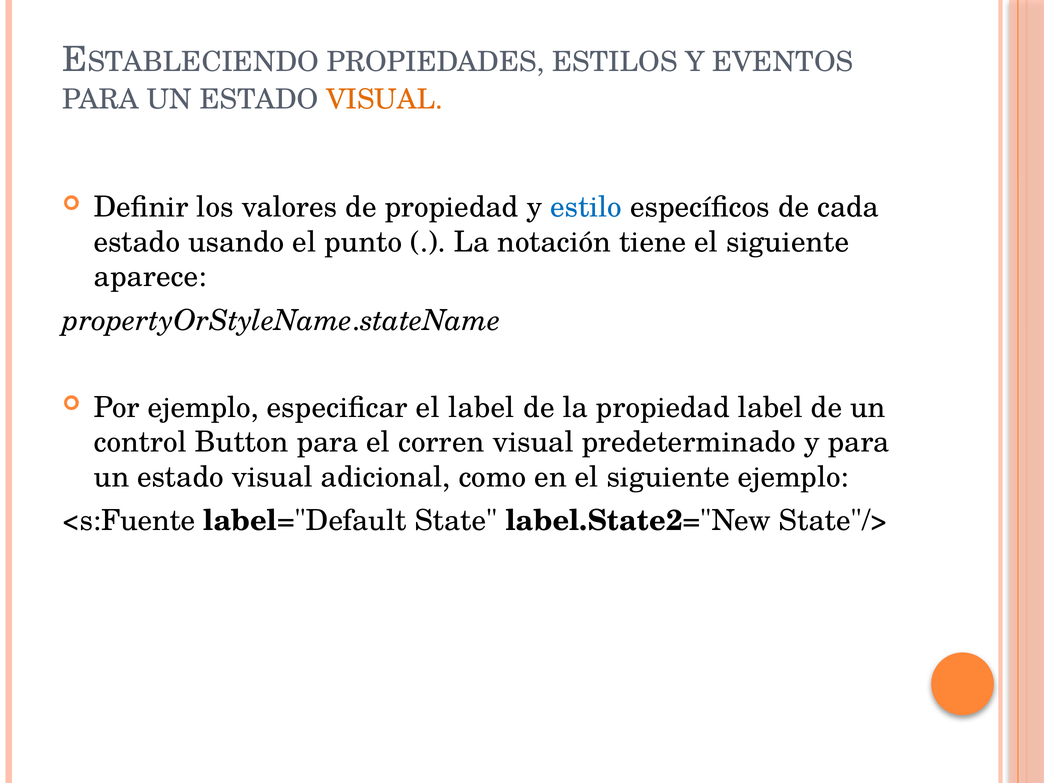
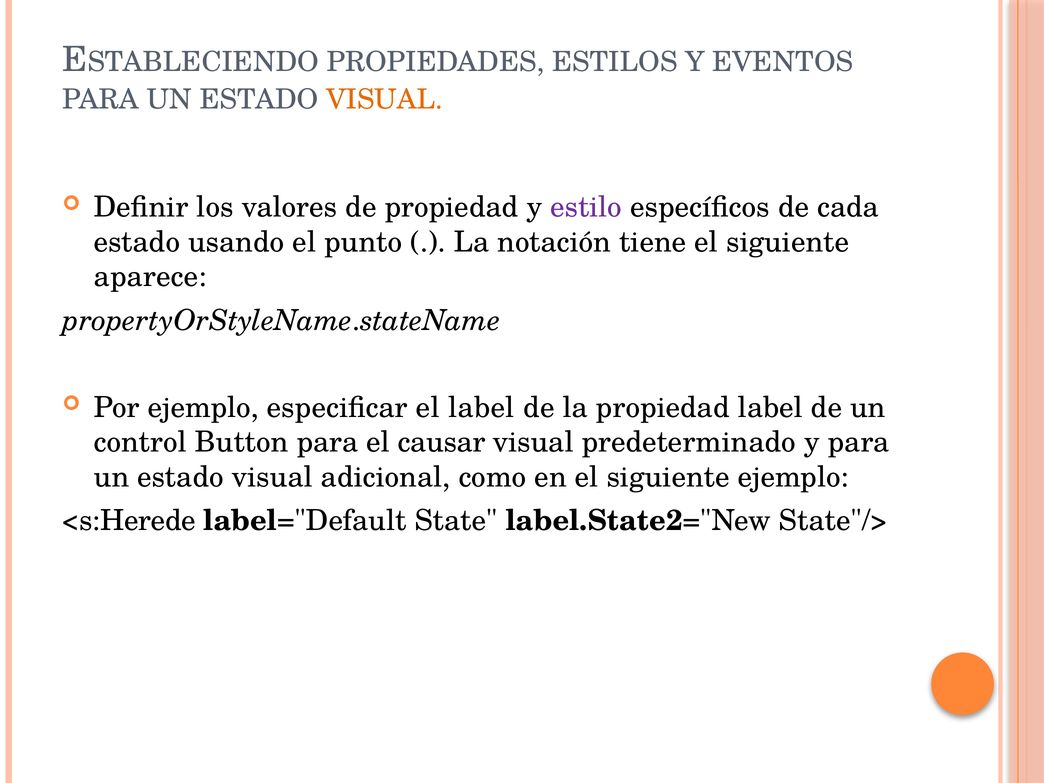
estilo colour: blue -> purple
corren: corren -> causar
<s:Fuente: <s:Fuente -> <s:Herede
